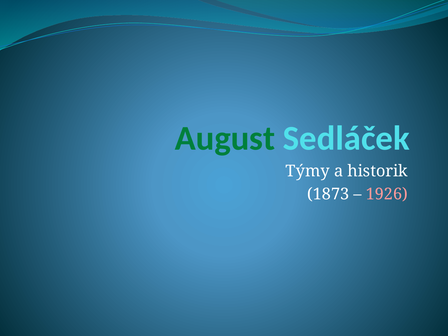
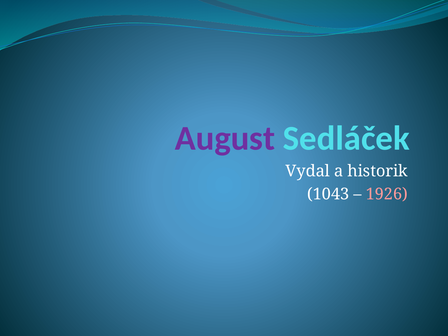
August colour: green -> purple
Týmy: Týmy -> Vydal
1873: 1873 -> 1043
